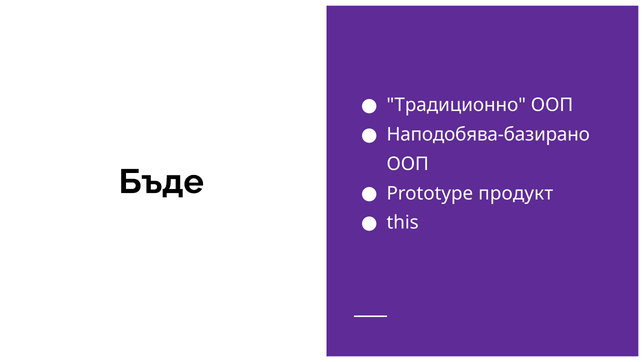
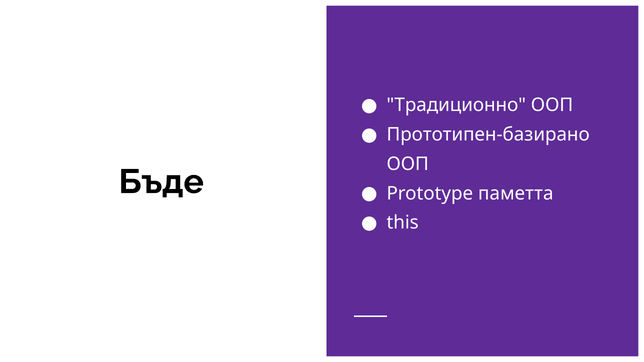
Наподобява-базирано: Наподобява-базирано -> Прототипен-базирано
продукт: продукт -> паметта
